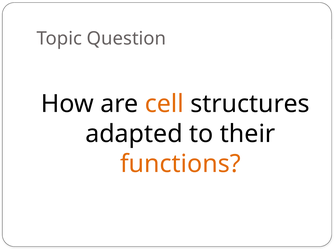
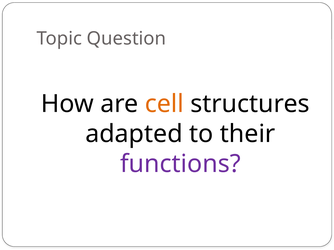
functions colour: orange -> purple
